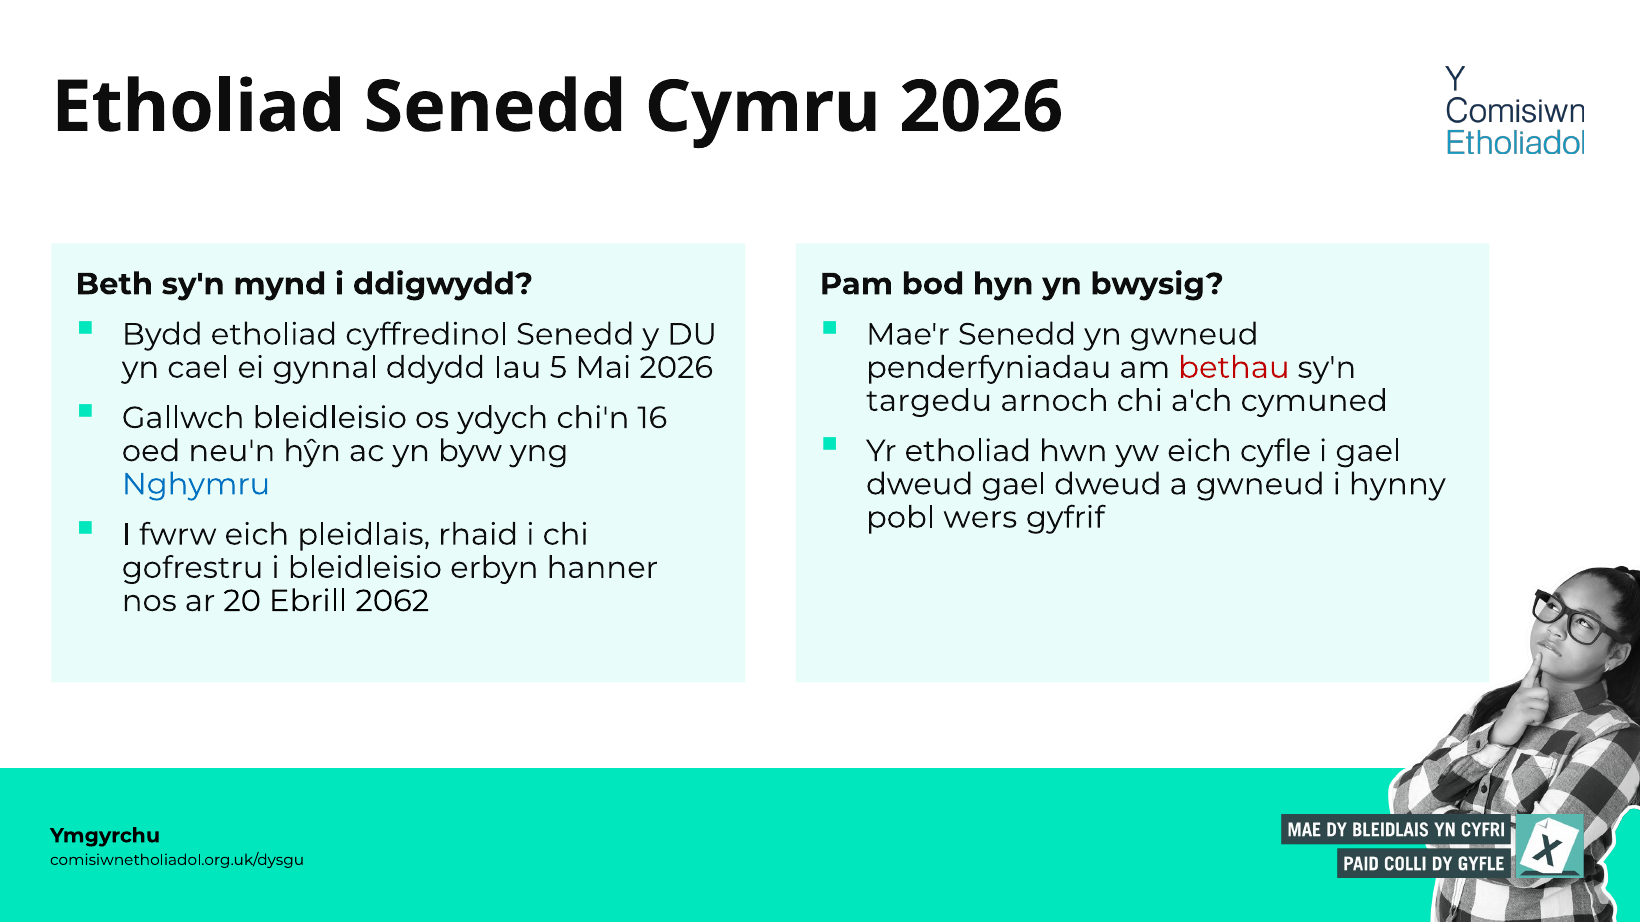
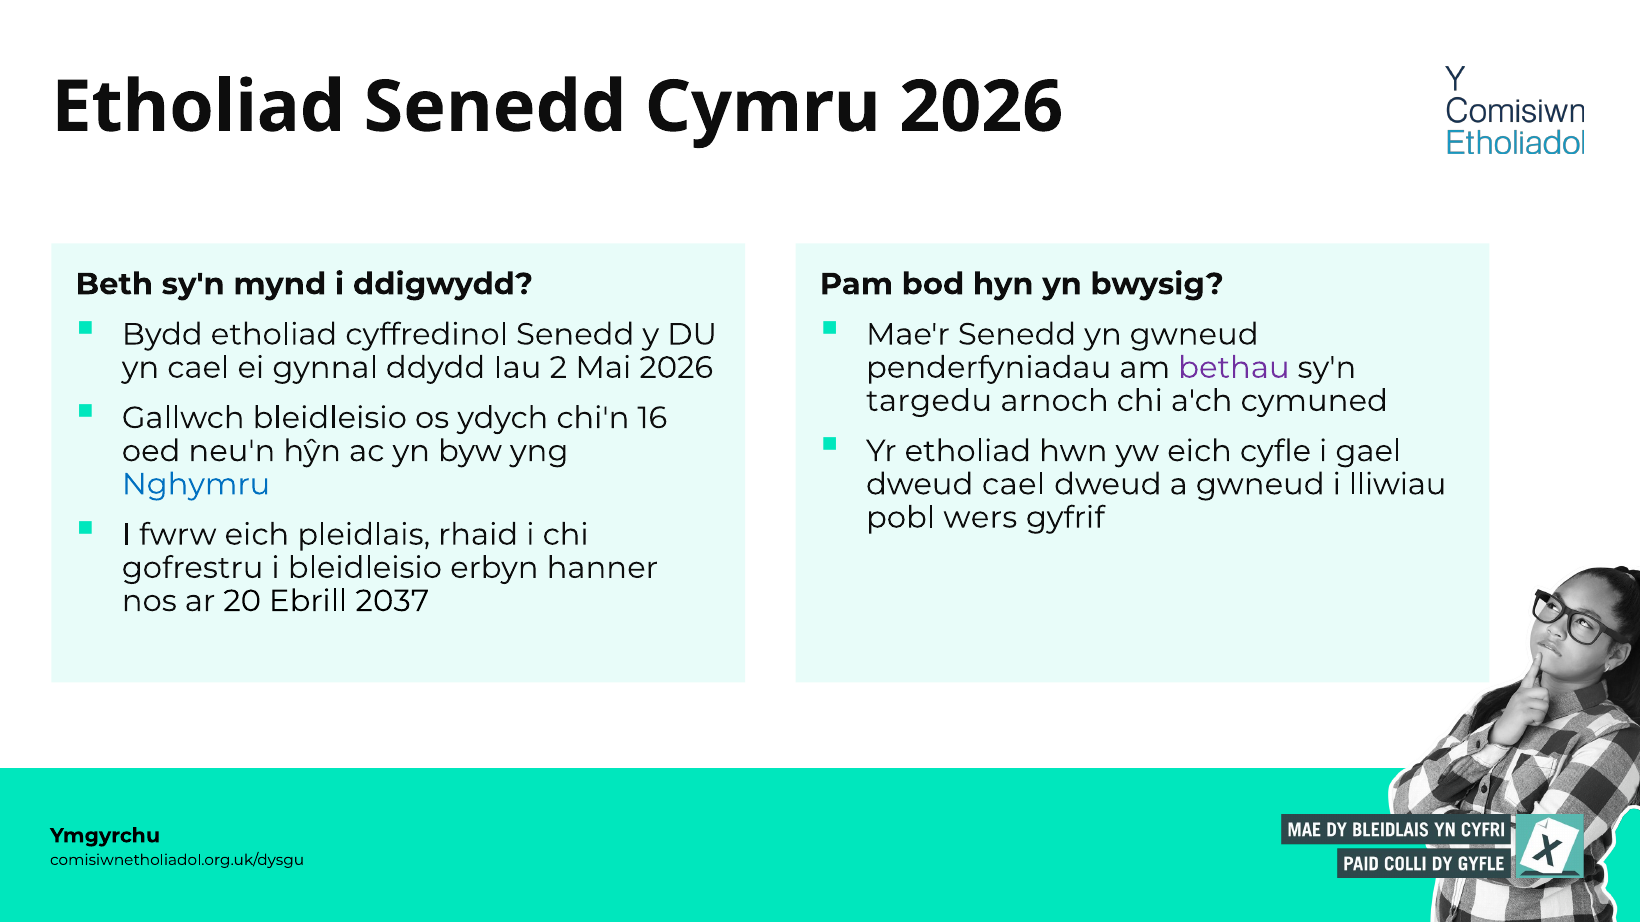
5: 5 -> 2
bethau colour: red -> purple
dweud gael: gael -> cael
hynny: hynny -> lliwiau
2062: 2062 -> 2037
